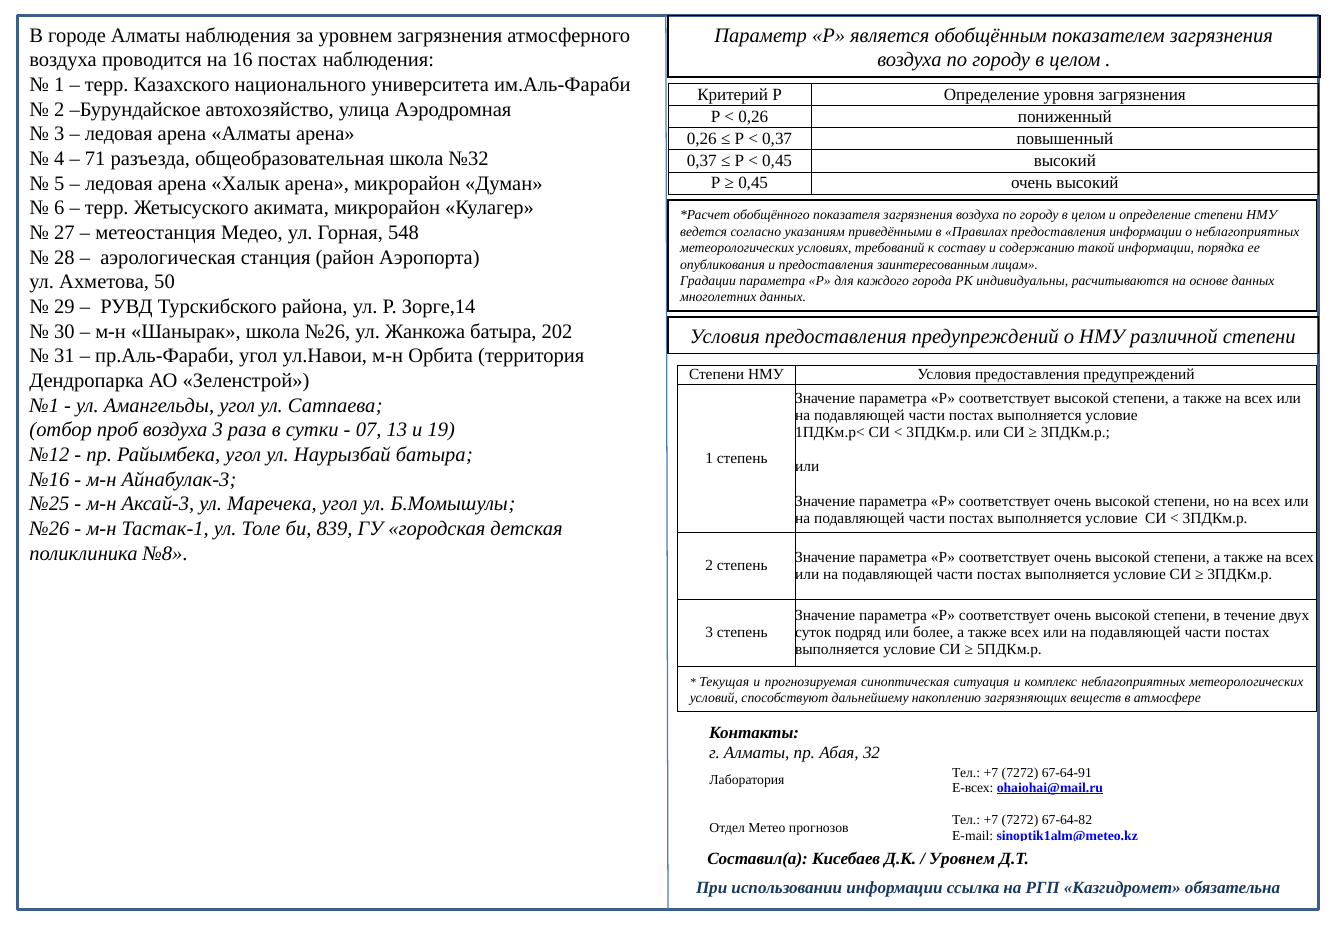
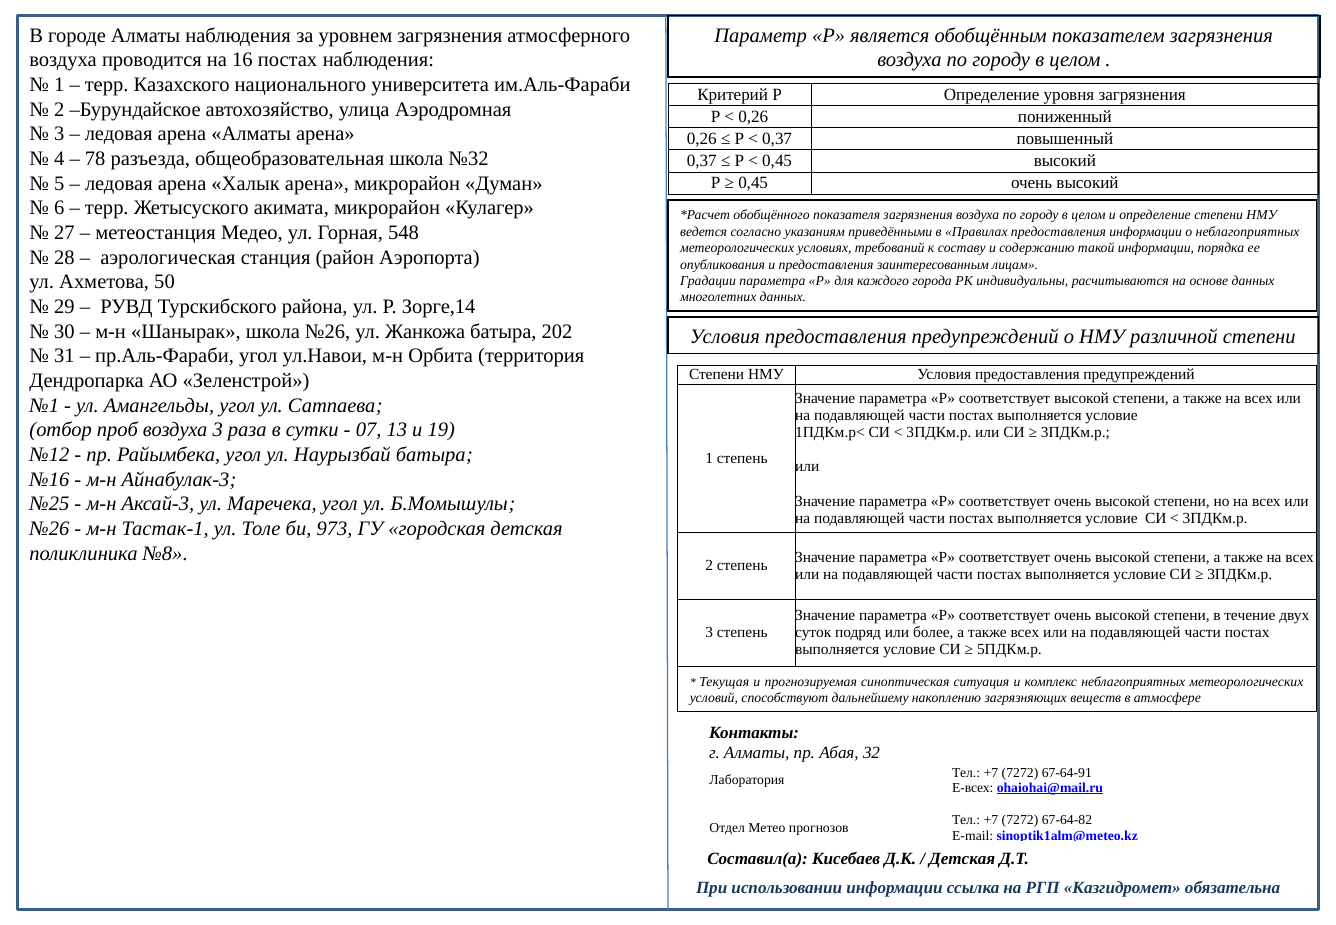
71: 71 -> 78
839: 839 -> 973
Уровнем at (962, 859): Уровнем -> Детская
